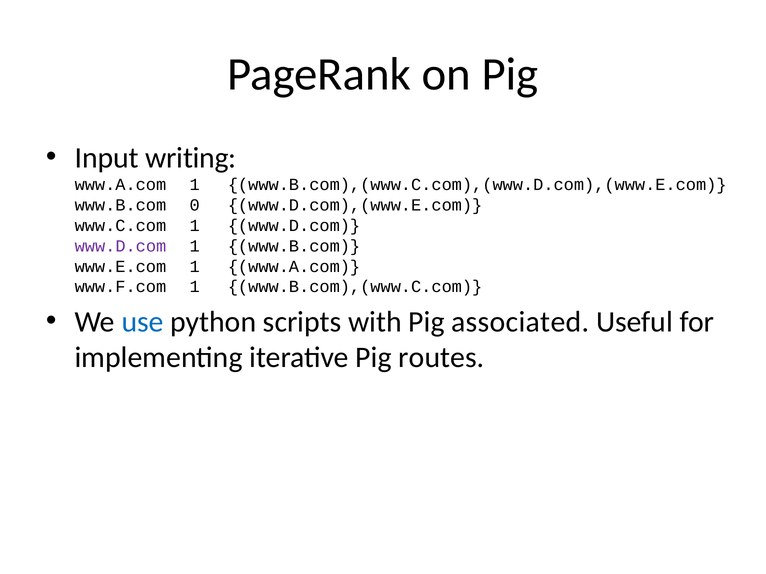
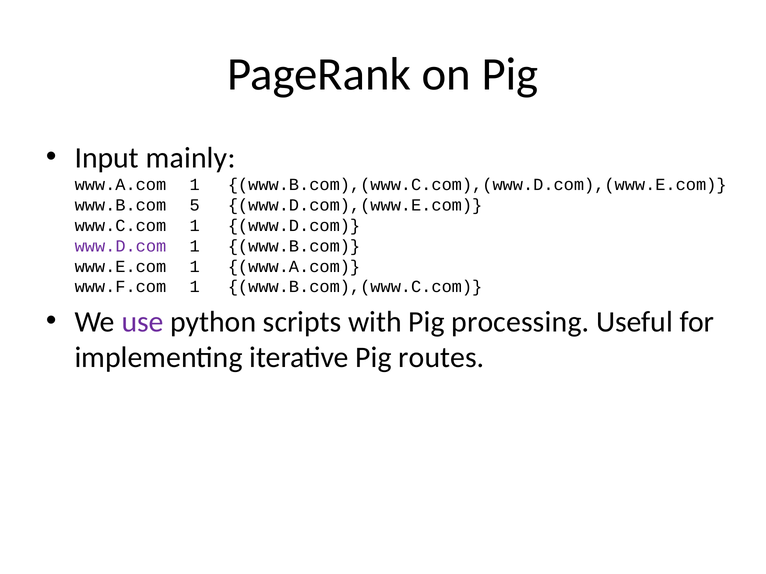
writing: writing -> mainly
0: 0 -> 5
use colour: blue -> purple
associated: associated -> processing
